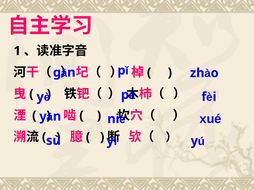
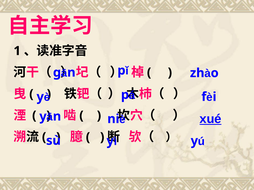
xué underline: none -> present
